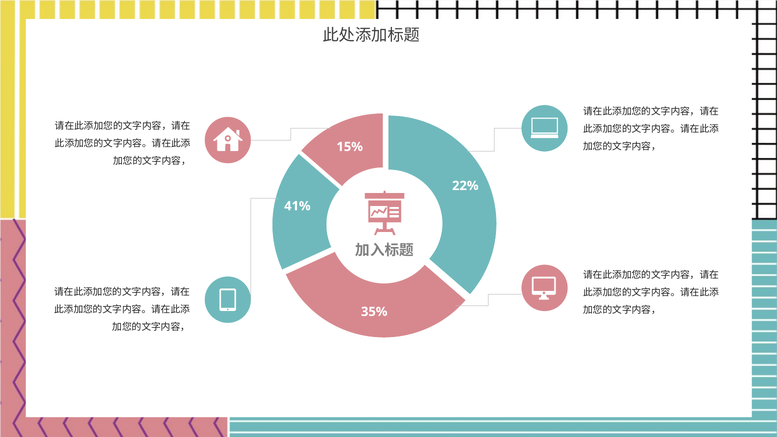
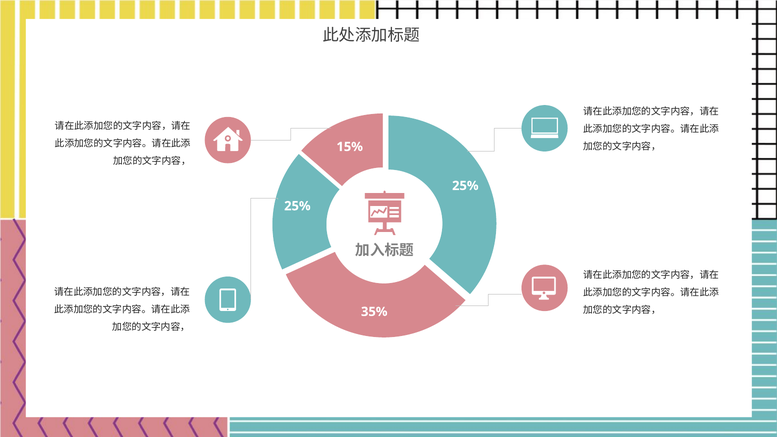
22% at (465, 186): 22% -> 25%
41% at (297, 206): 41% -> 25%
